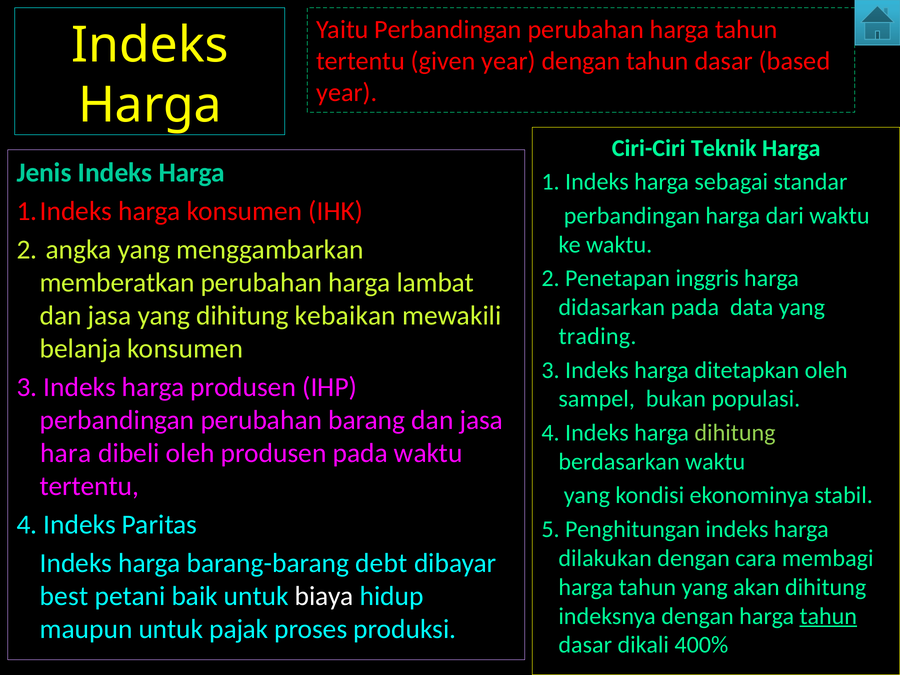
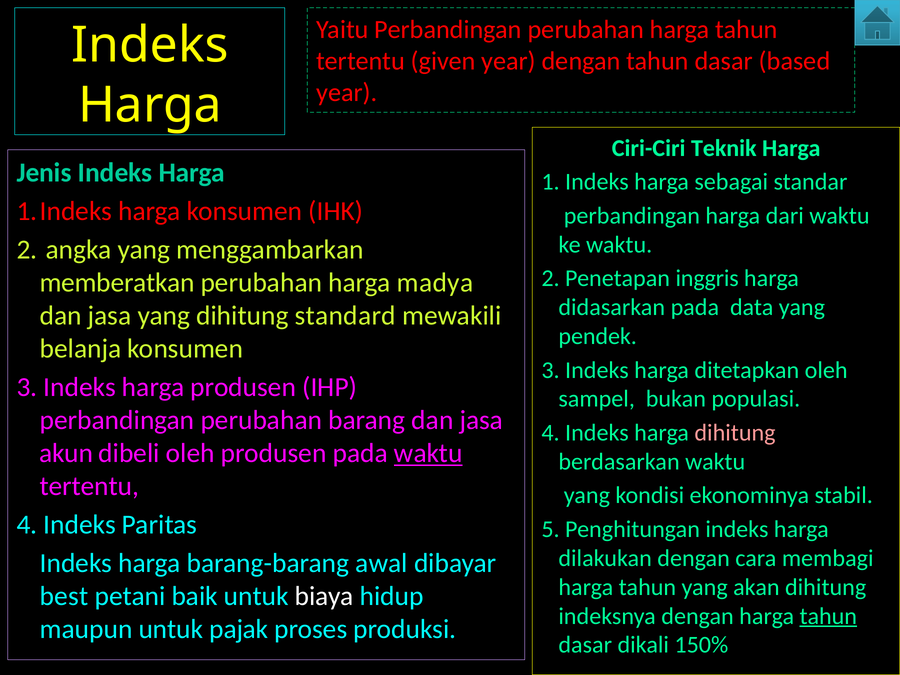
lambat: lambat -> madya
kebaikan: kebaikan -> standard
trading: trading -> pendek
dihitung at (735, 433) colour: light green -> pink
hara: hara -> akun
waktu at (428, 453) underline: none -> present
debt: debt -> awal
400%: 400% -> 150%
